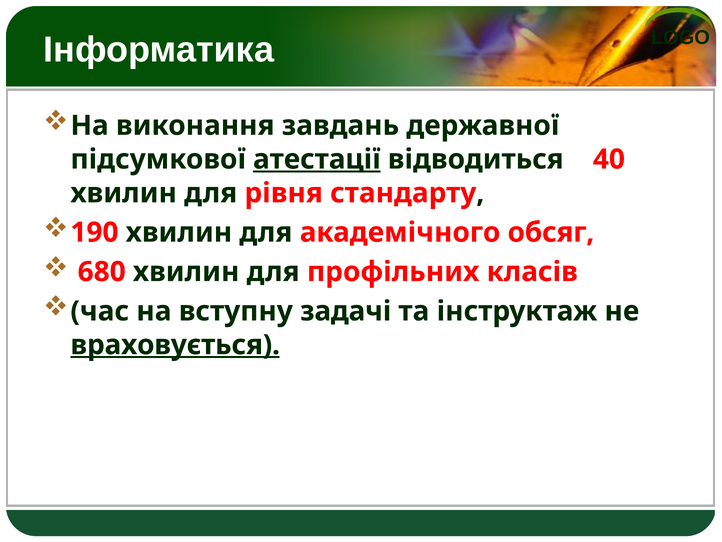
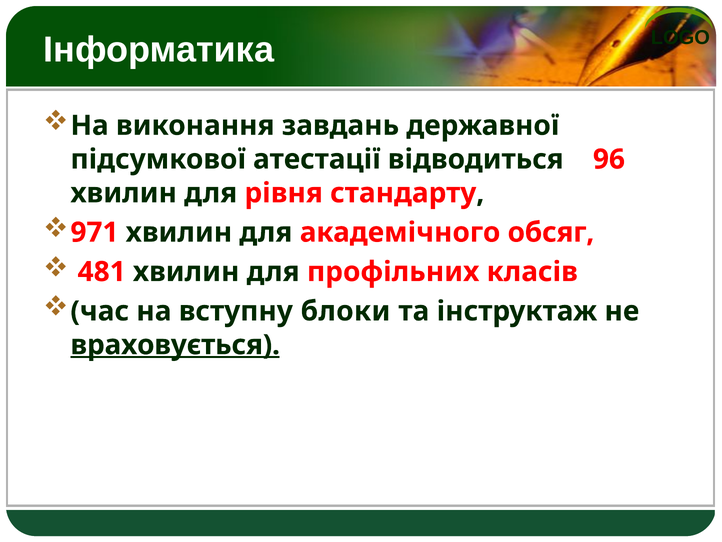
атестації underline: present -> none
40: 40 -> 96
190: 190 -> 971
680: 680 -> 481
задачі: задачі -> блоки
